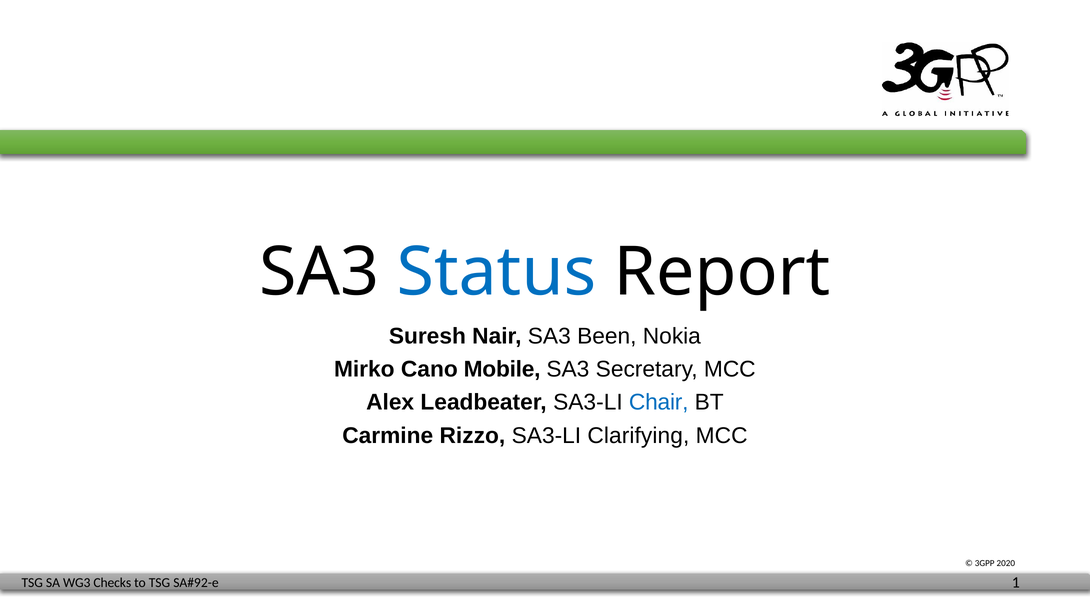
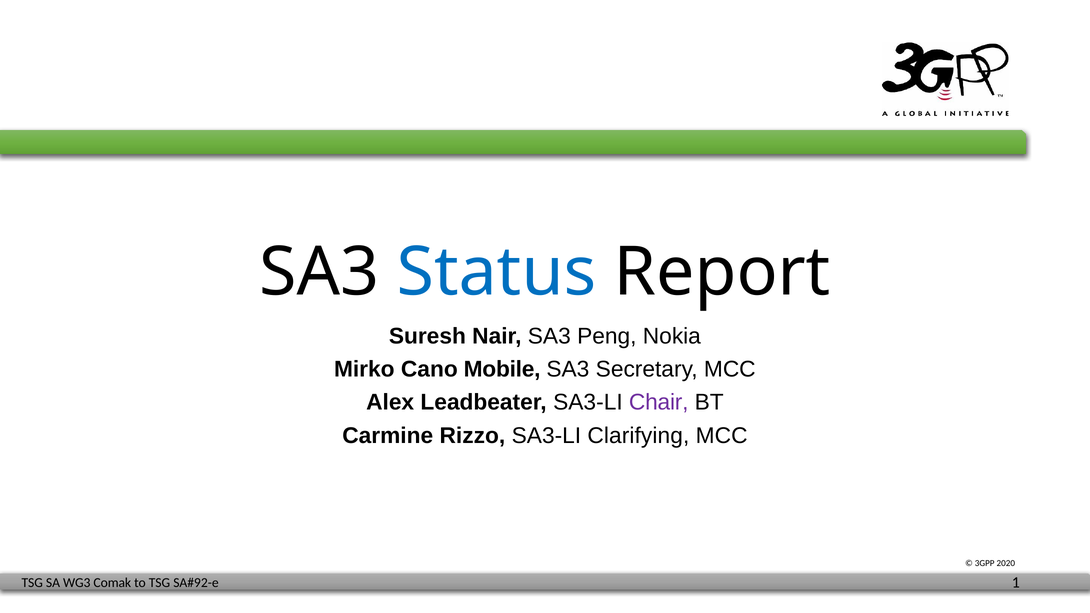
Been: Been -> Peng
Chair colour: blue -> purple
Checks: Checks -> Comak
